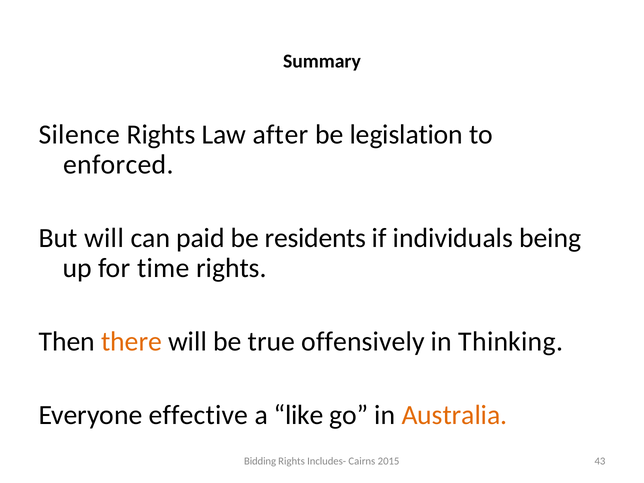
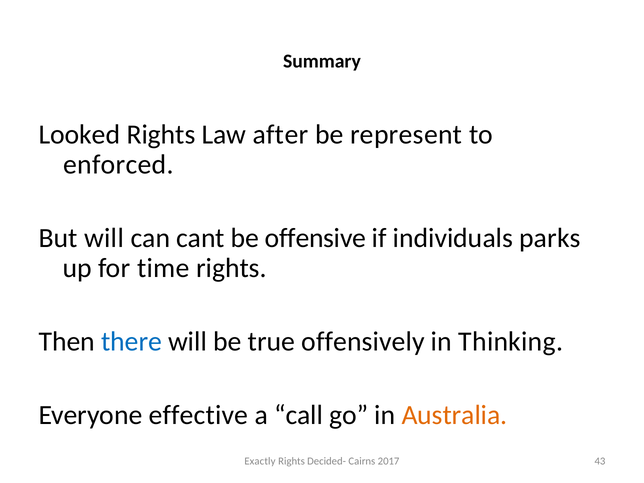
Silence: Silence -> Looked
legislation: legislation -> represent
paid: paid -> cant
residents: residents -> offensive
being: being -> parks
there colour: orange -> blue
like: like -> call
Bidding: Bidding -> Exactly
Includes-: Includes- -> Decided-
2015: 2015 -> 2017
